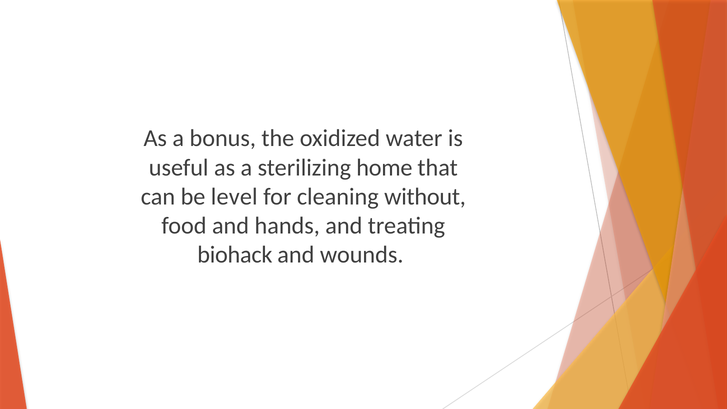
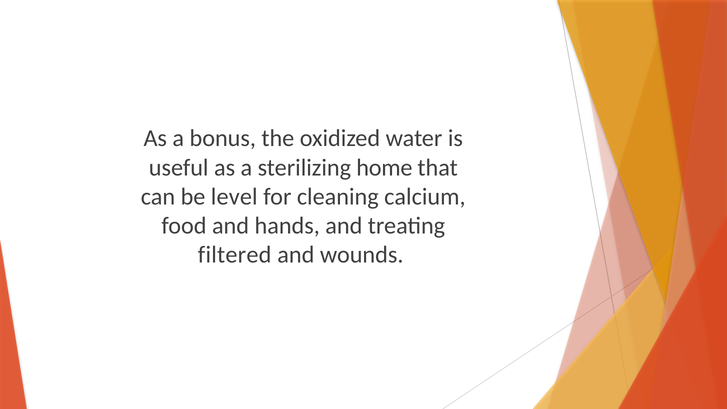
without: without -> calcium
biohack: biohack -> filtered
